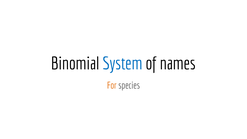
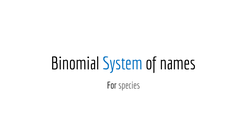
For colour: orange -> black
